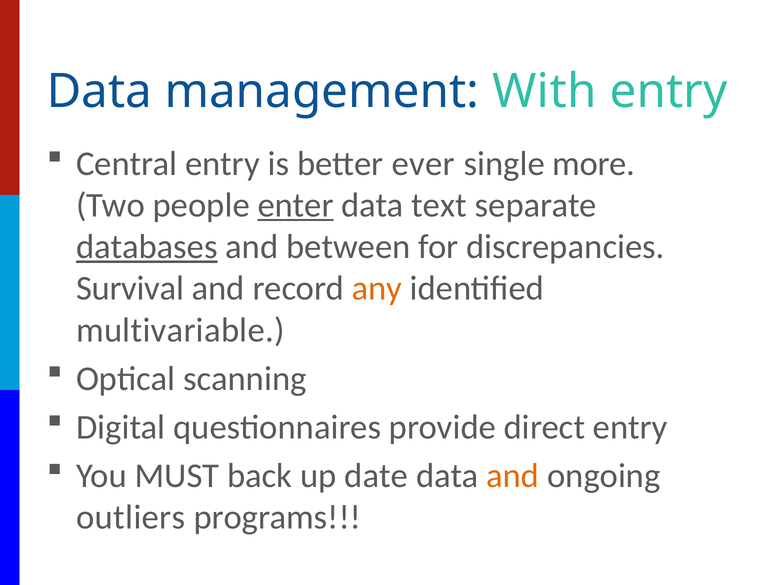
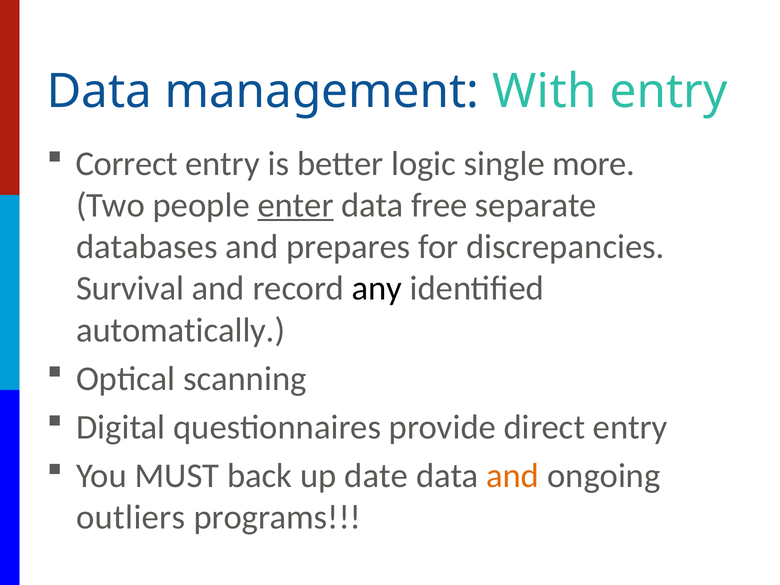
Central: Central -> Correct
ever: ever -> logic
text: text -> free
databases underline: present -> none
between: between -> prepares
any colour: orange -> black
multivariable: multivariable -> automatically
